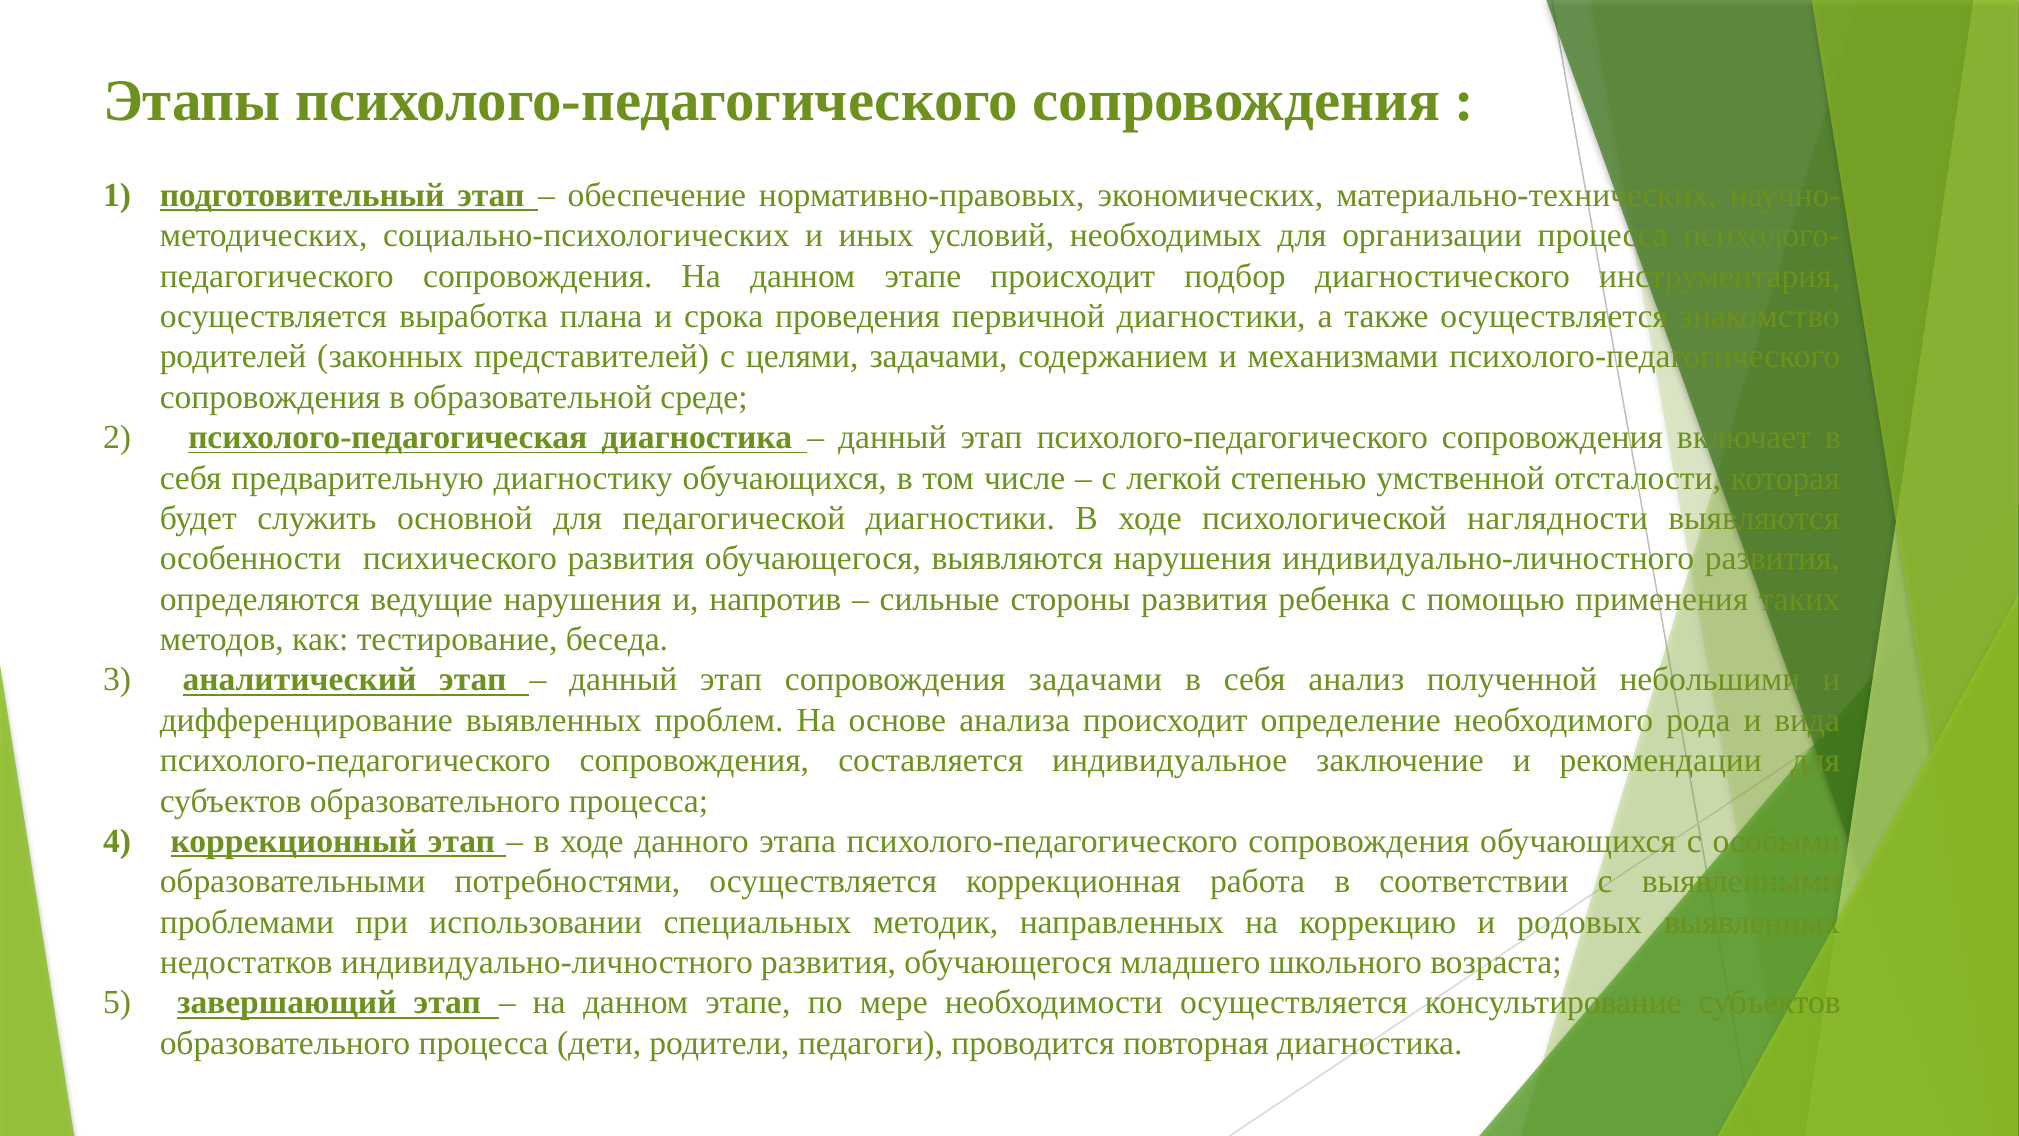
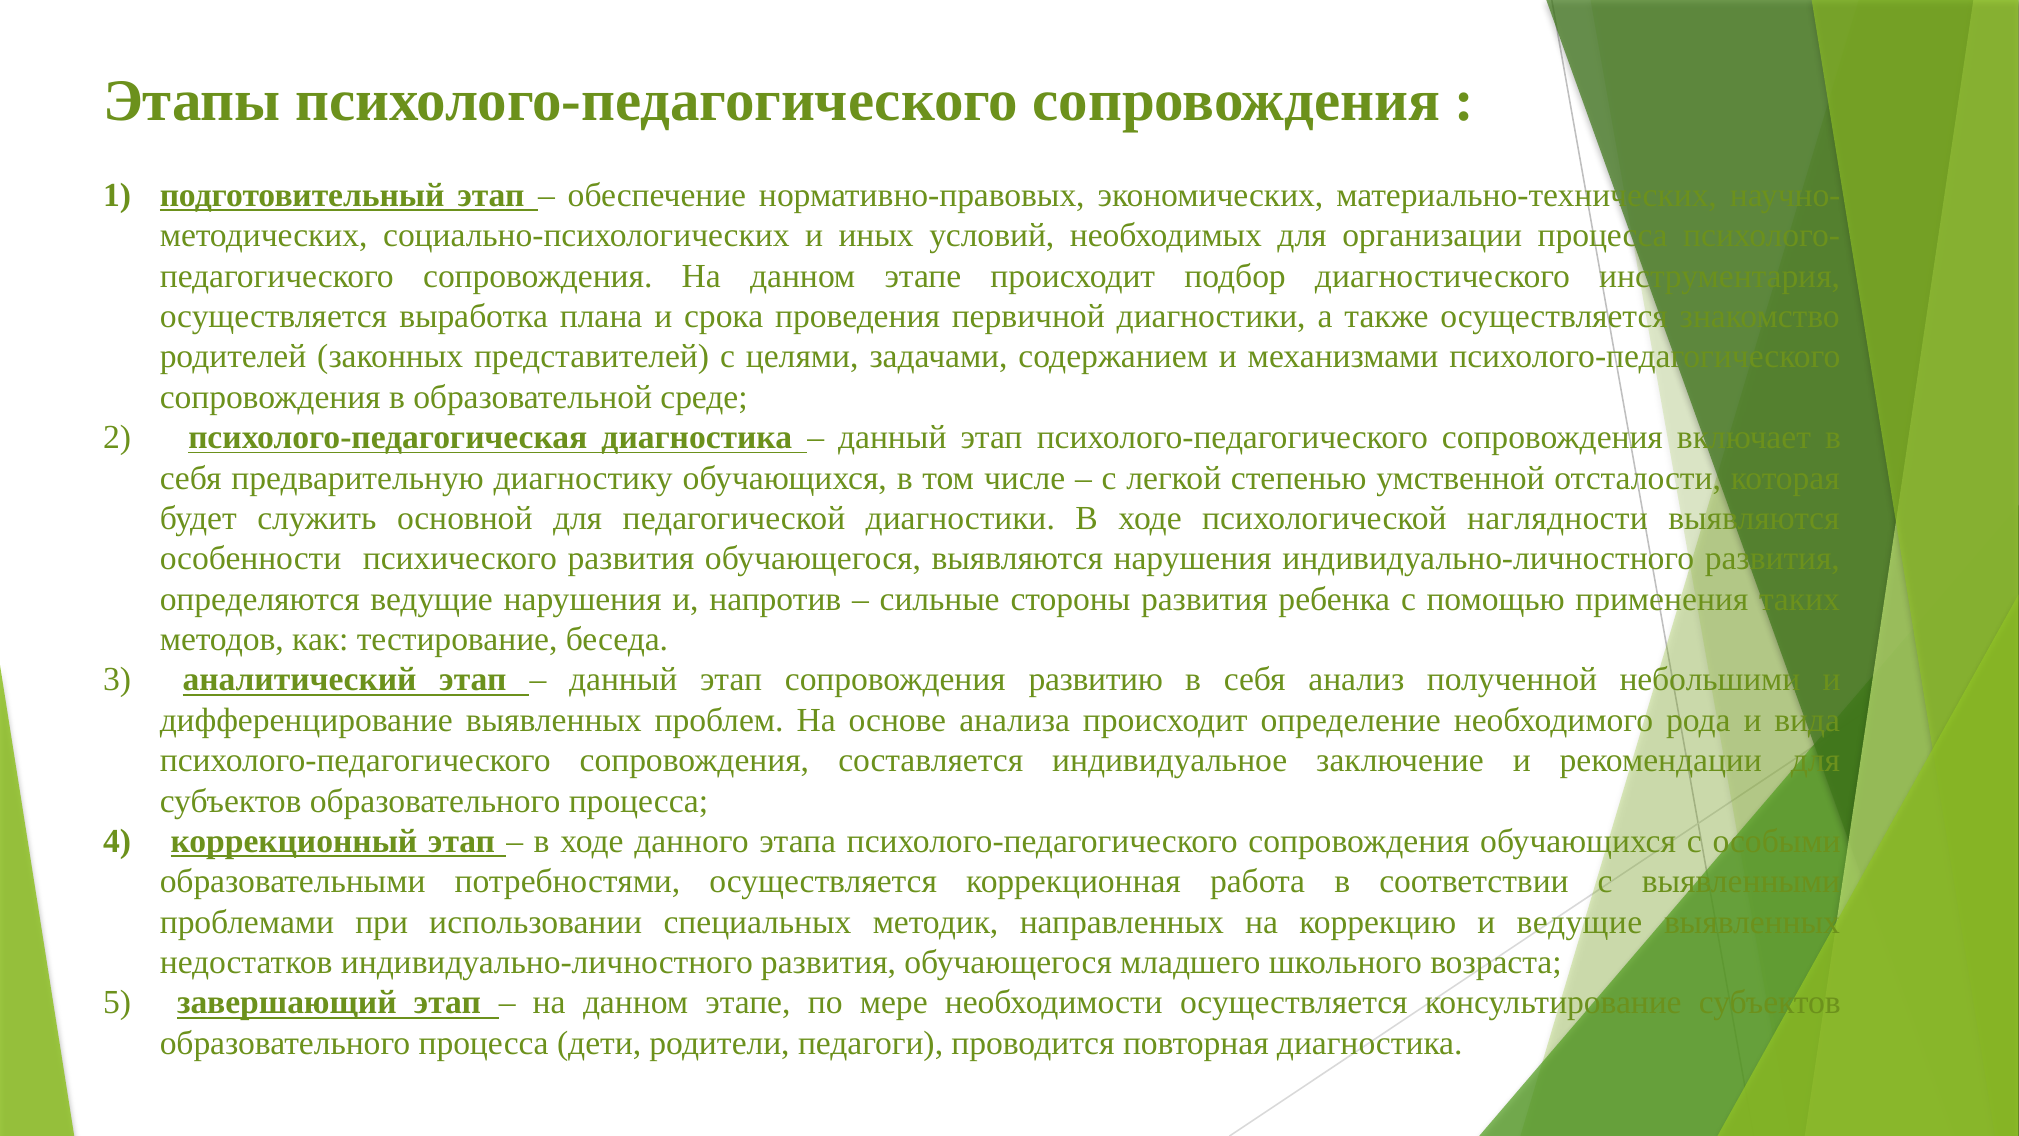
сопровождения задачами: задачами -> развитию
и родовых: родовых -> ведущие
